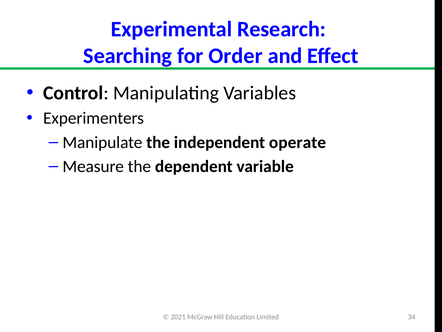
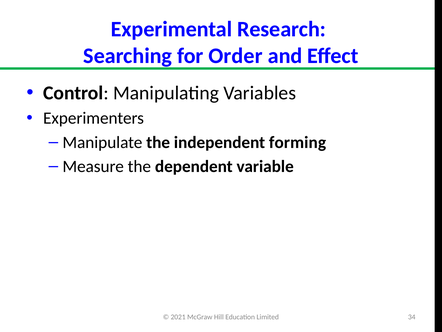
operate: operate -> forming
